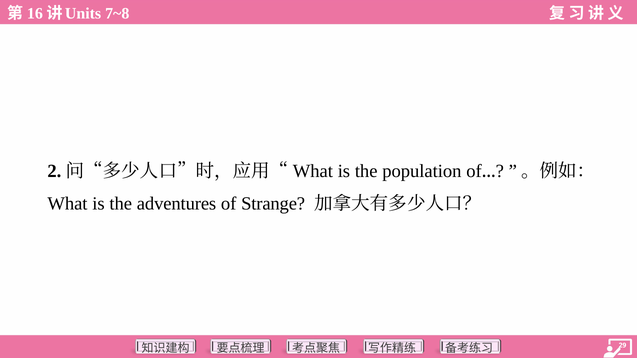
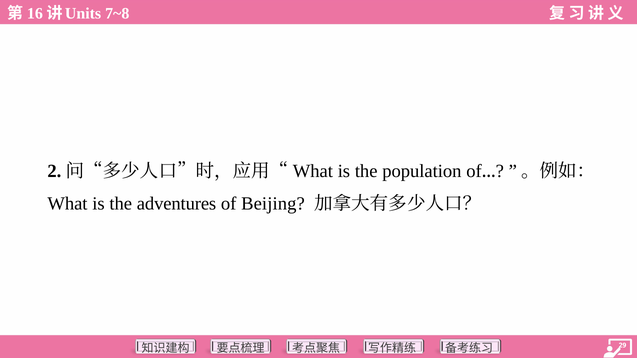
Strange: Strange -> Beijing
